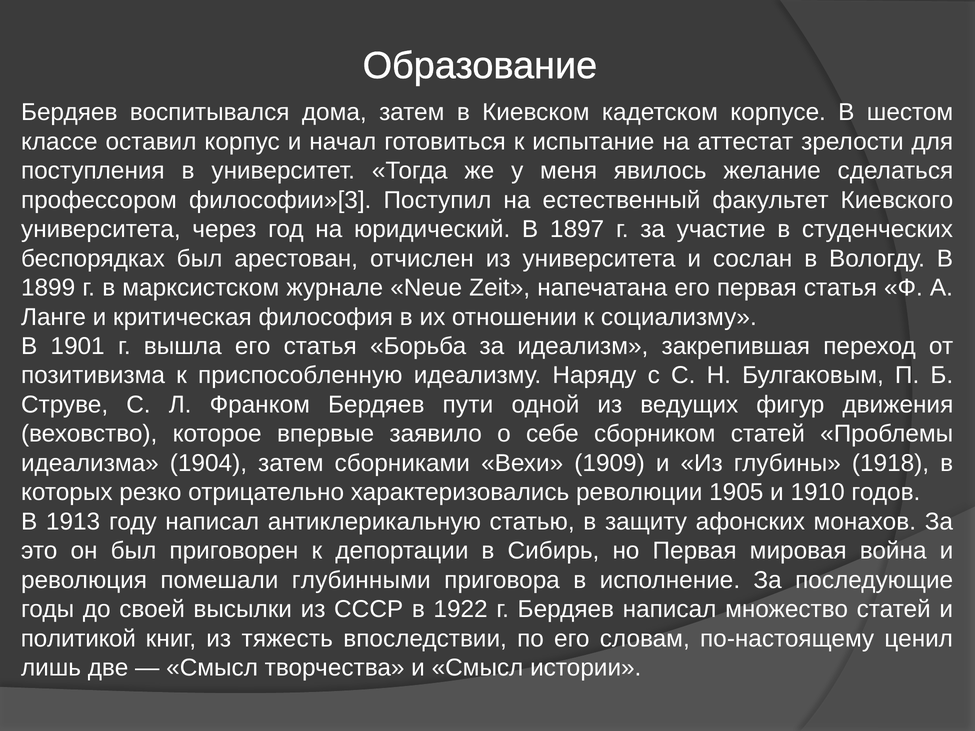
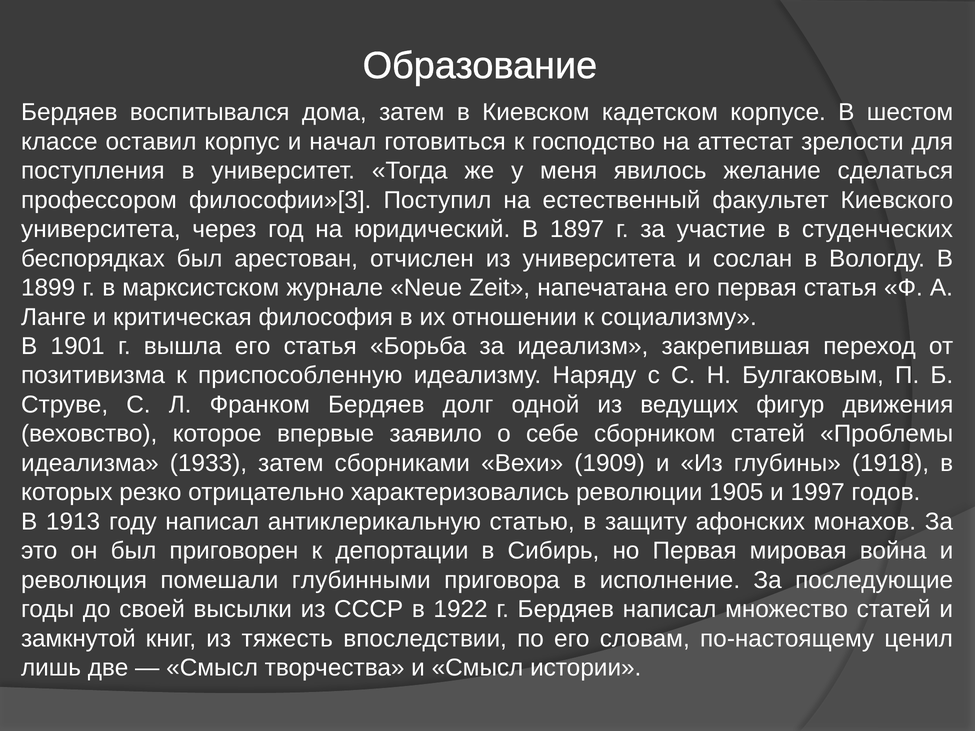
испытание: испытание -> господство
пути: пути -> долг
1904: 1904 -> 1933
1910: 1910 -> 1997
политикой: политикой -> замкнутой
